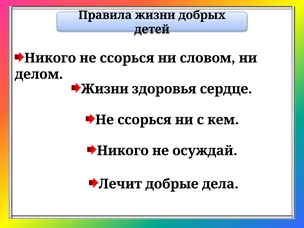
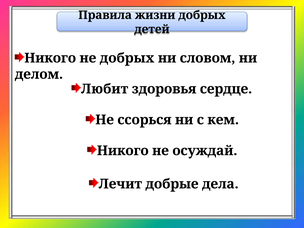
Никого не ссорься: ссорься -> добрых
Жизни at (105, 89): Жизни -> Любит
